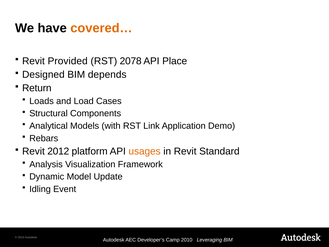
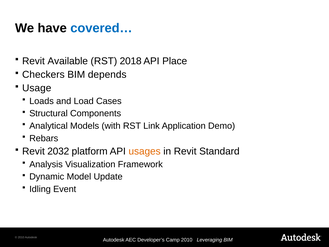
covered… colour: orange -> blue
Provided: Provided -> Available
2078: 2078 -> 2018
Designed: Designed -> Checkers
Return: Return -> Usage
2012: 2012 -> 2032
